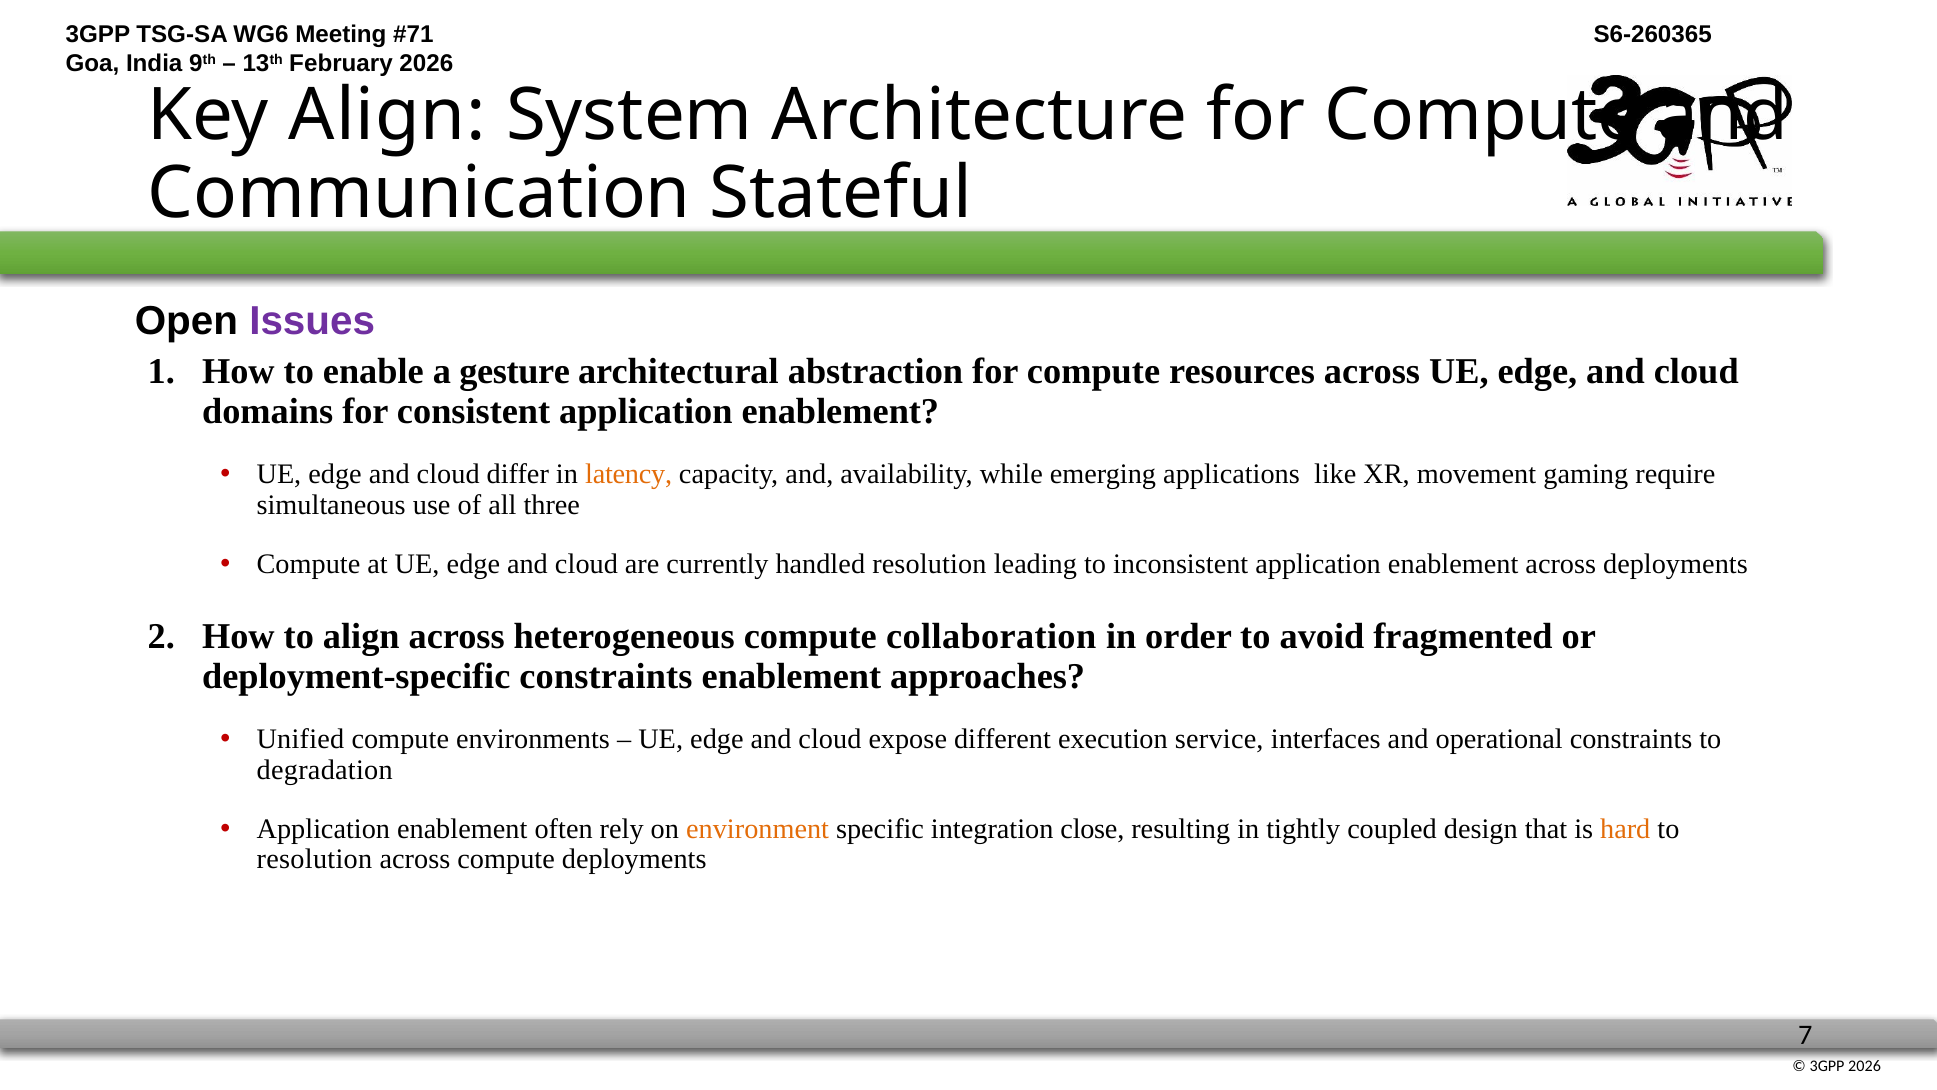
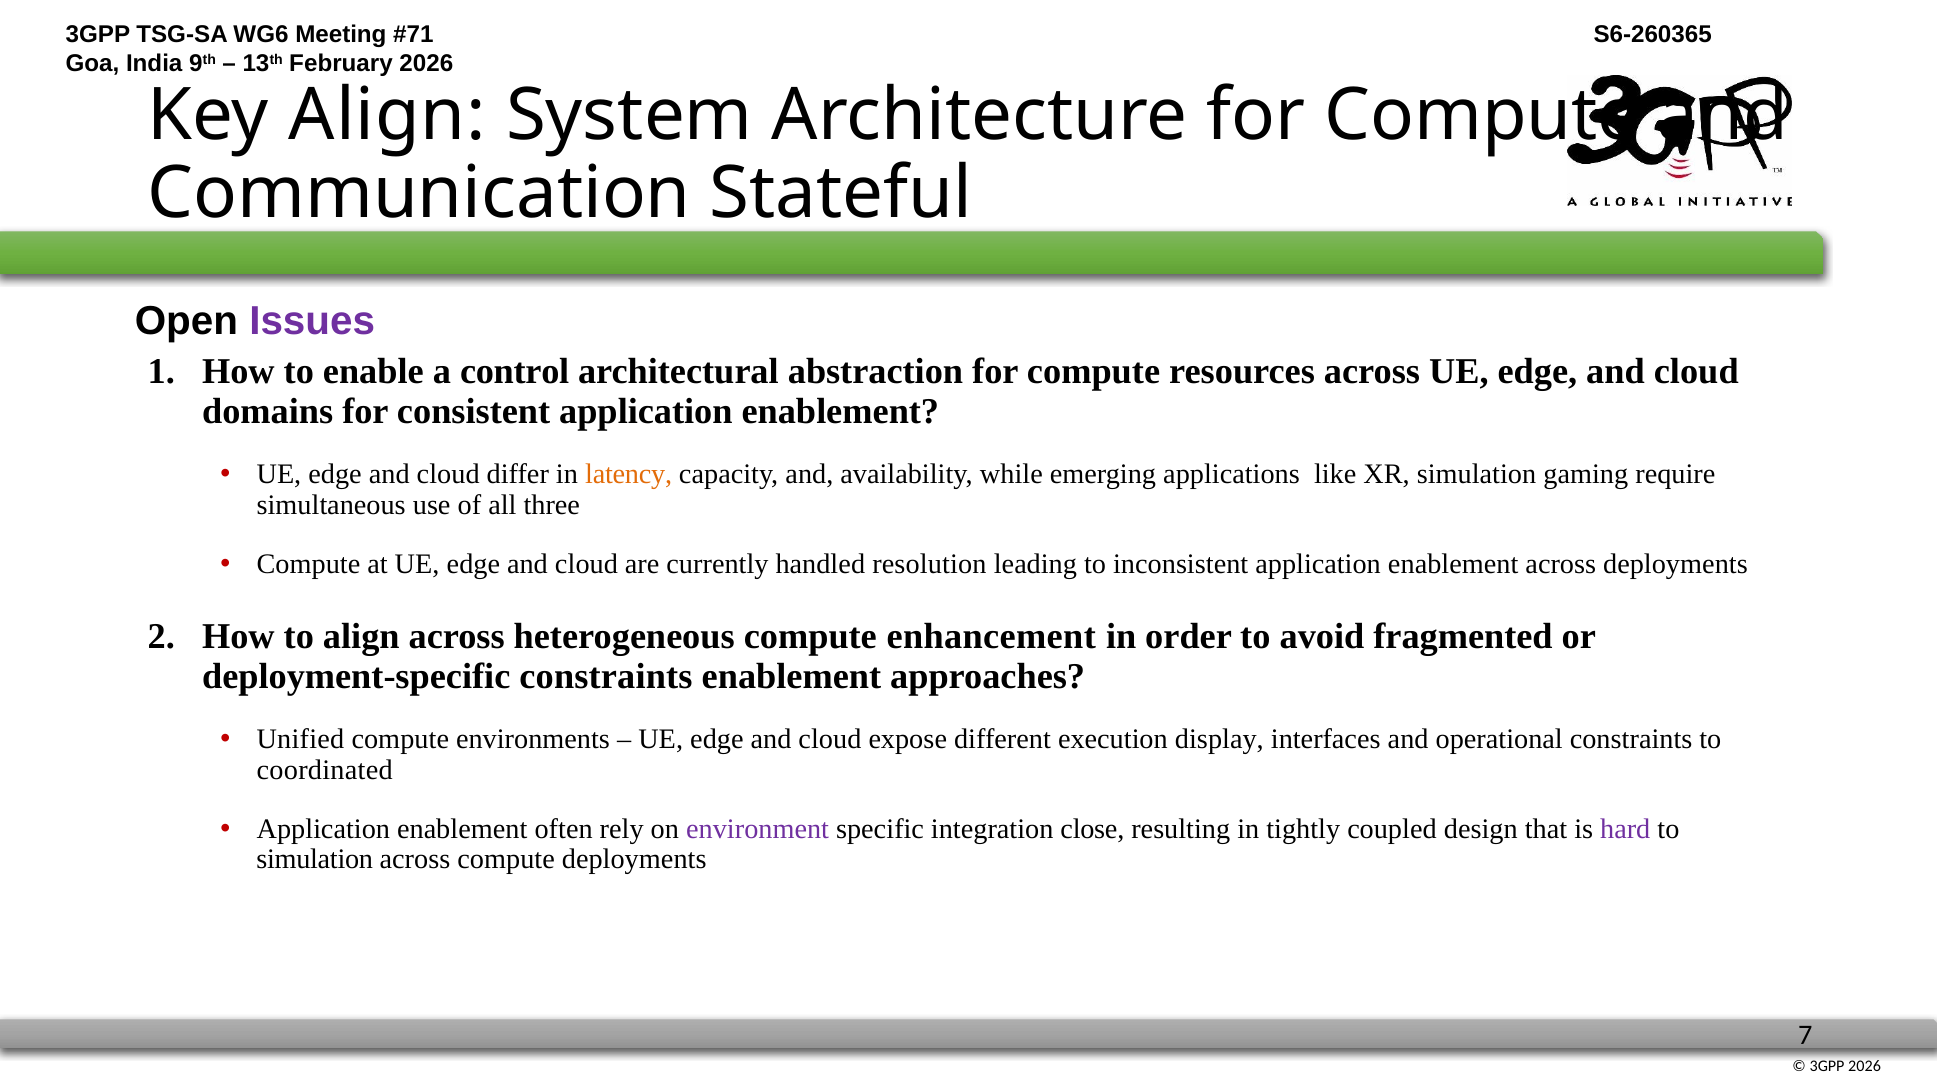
gesture: gesture -> control
XR movement: movement -> simulation
collaboration: collaboration -> enhancement
service: service -> display
degradation: degradation -> coordinated
environment colour: orange -> purple
hard colour: orange -> purple
resolution at (314, 859): resolution -> simulation
